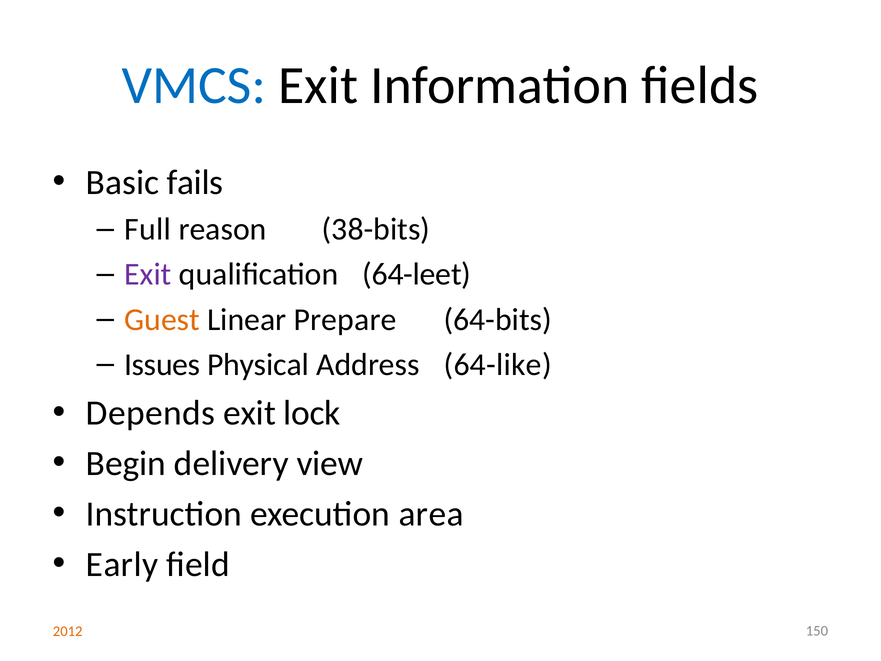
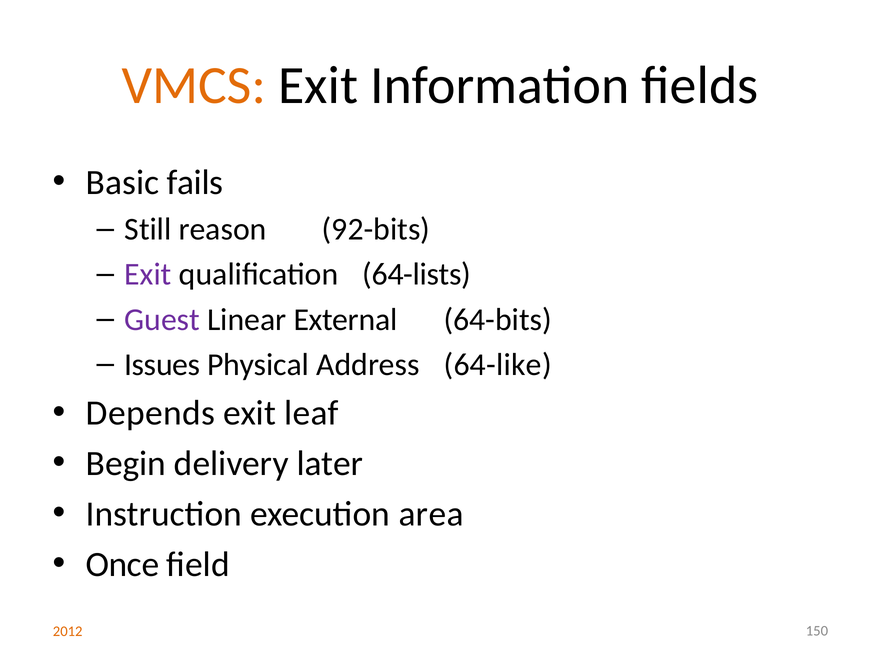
VMCS colour: blue -> orange
Full: Full -> Still
38-bits: 38-bits -> 92-bits
64-leet: 64-leet -> 64-lists
Guest colour: orange -> purple
Prepare: Prepare -> External
lock: lock -> leaf
view: view -> later
Early: Early -> Once
